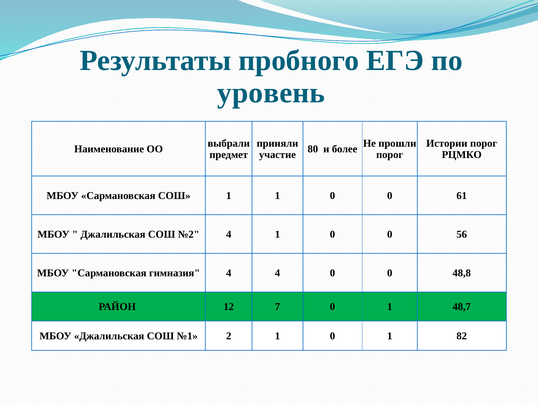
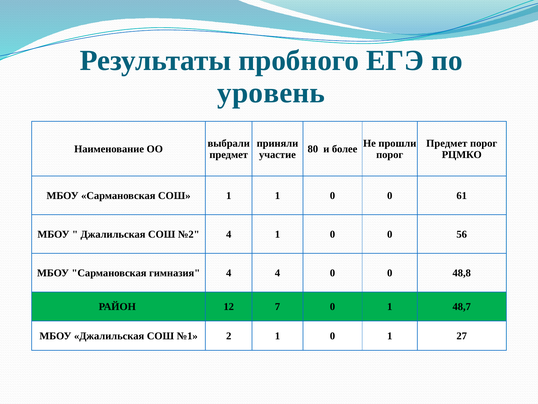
Истории at (447, 143): Истории -> Предмет
82: 82 -> 27
